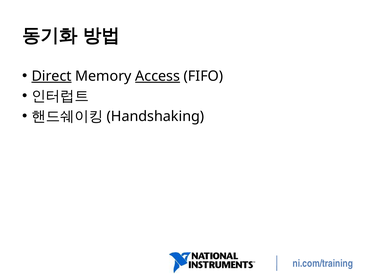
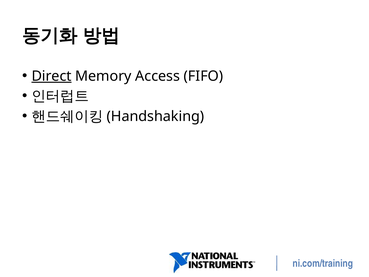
Access underline: present -> none
